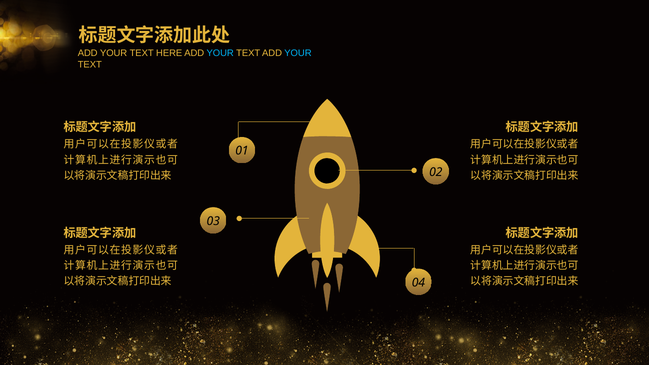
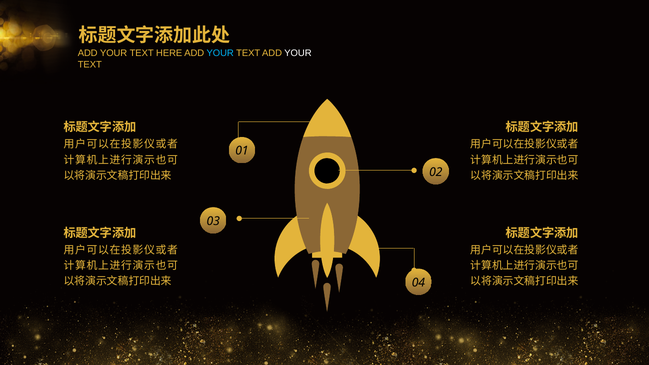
YOUR at (298, 53) colour: light blue -> white
